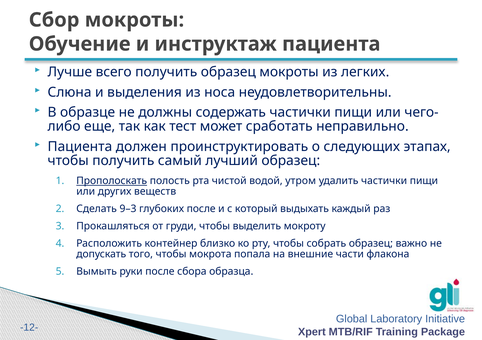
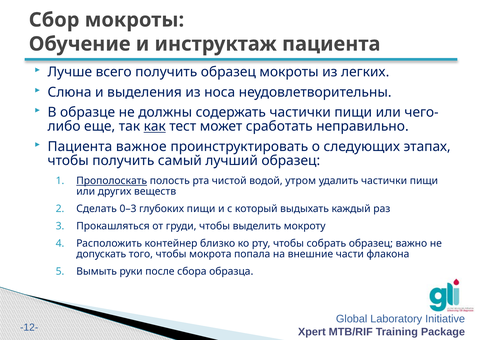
как underline: none -> present
должен: должен -> важное
9–3: 9–3 -> 0–3
глубоких после: после -> пищи
